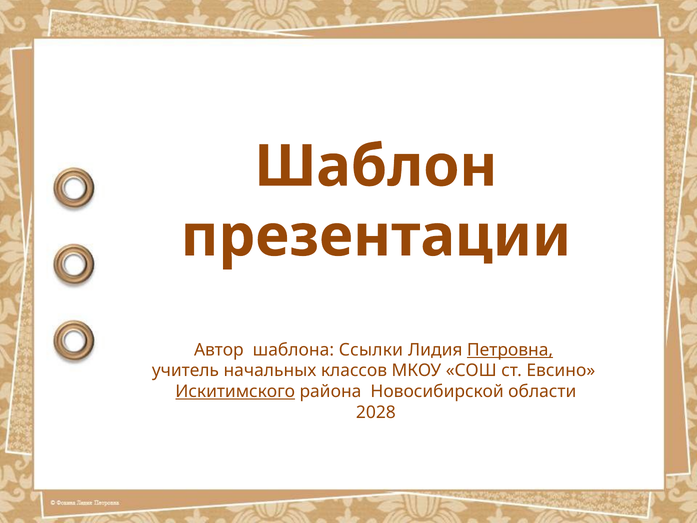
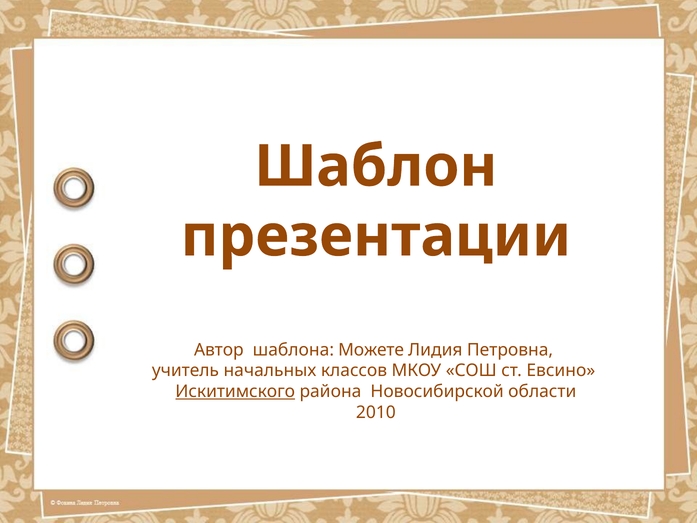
Ссылки: Ссылки -> Можете
Петровна underline: present -> none
2028: 2028 -> 2010
